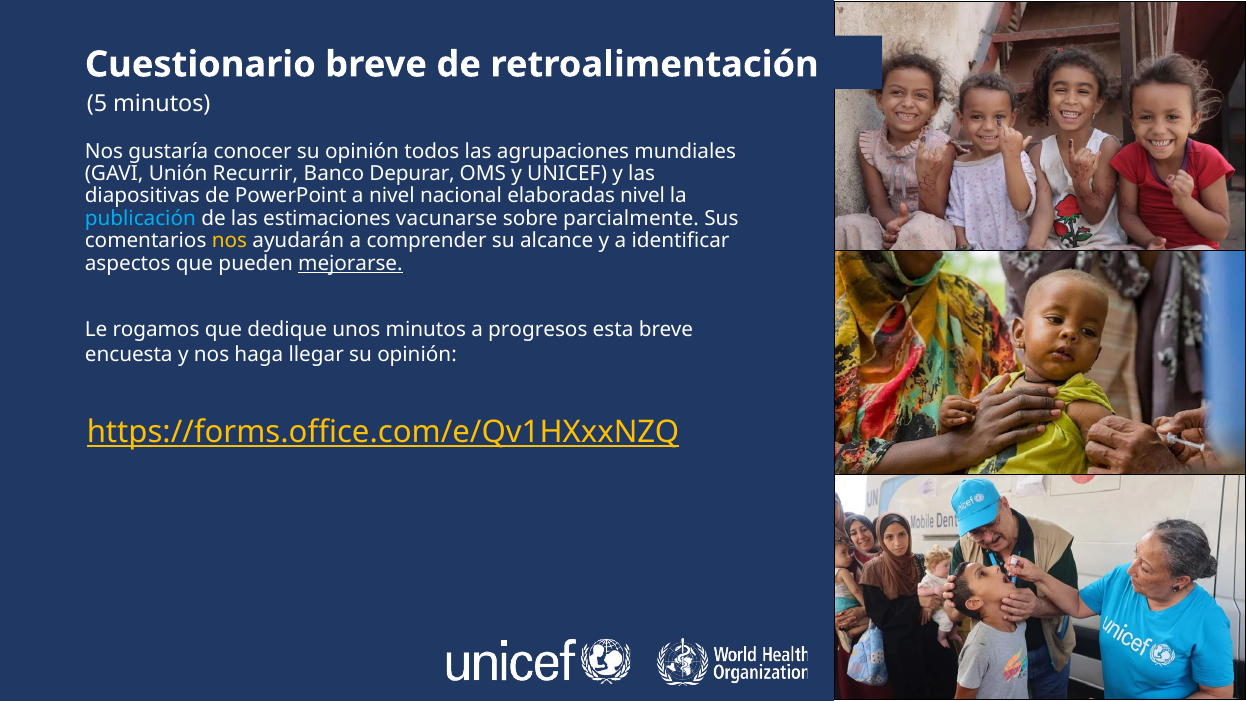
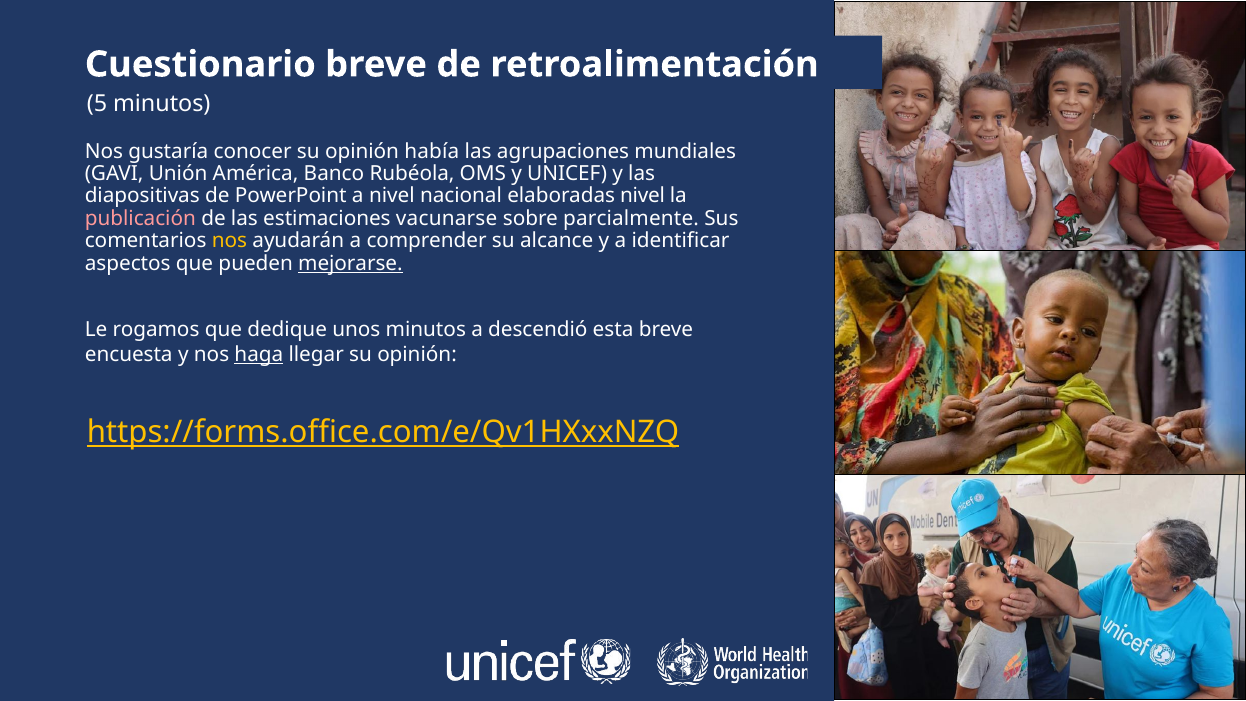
todos: todos -> había
Recurrir: Recurrir -> América
Depurar: Depurar -> Rubéola
publicación colour: light blue -> pink
progresos: progresos -> descendió
haga underline: none -> present
